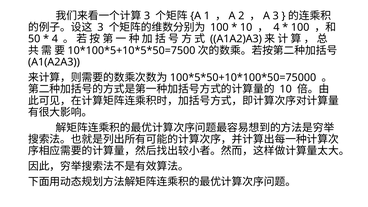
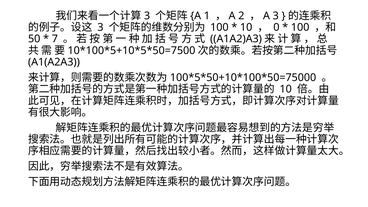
4 at (276, 27): 4 -> 0
4 at (55, 39): 4 -> 7
